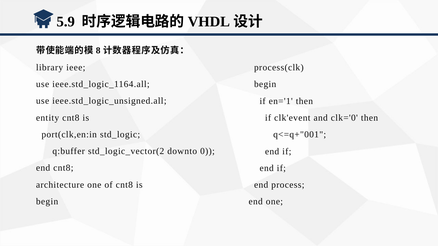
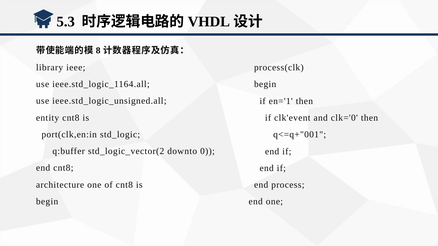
5.9: 5.9 -> 5.3
